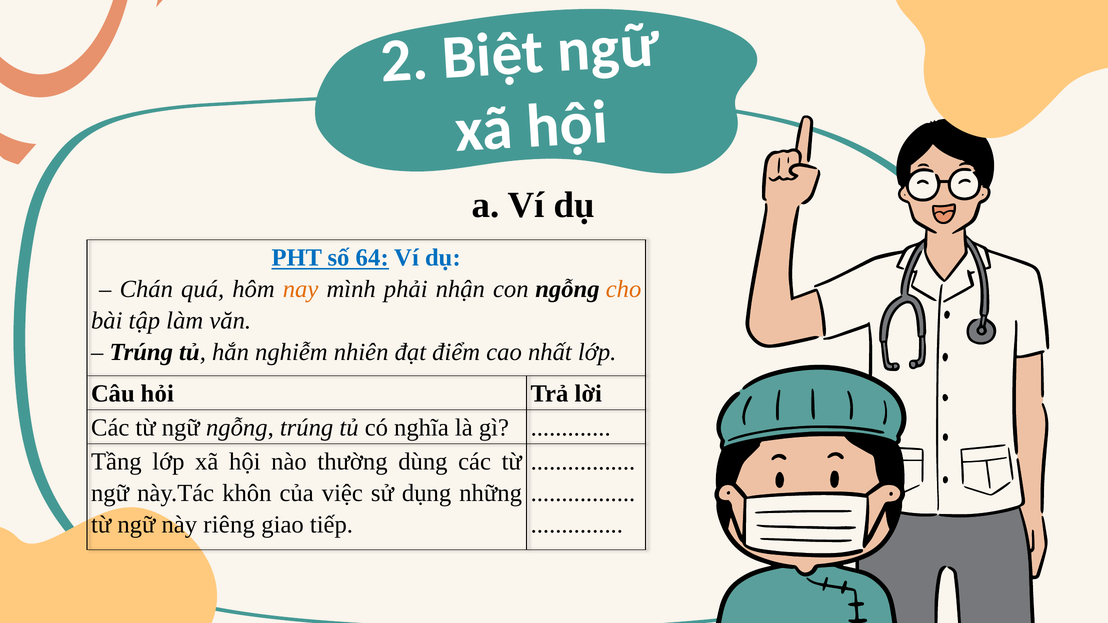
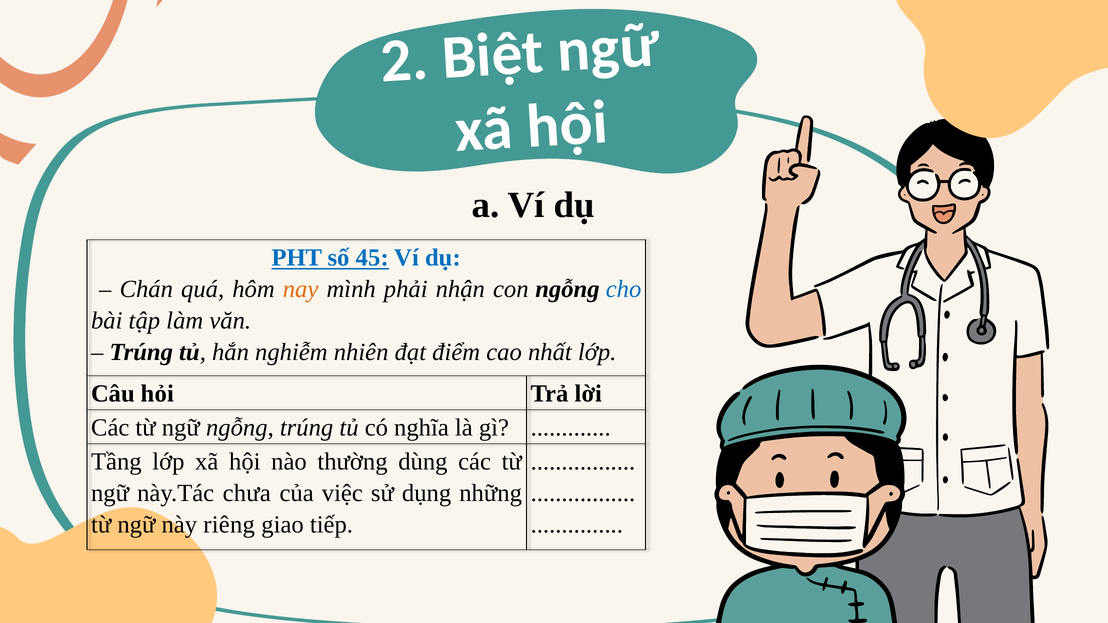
64: 64 -> 45
cho colour: orange -> blue
khôn: khôn -> chưa
